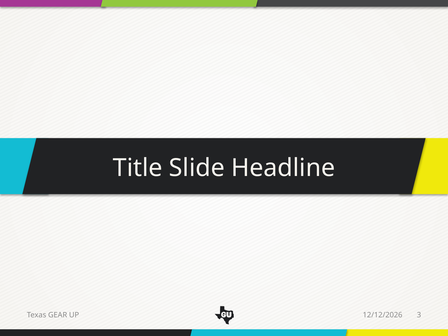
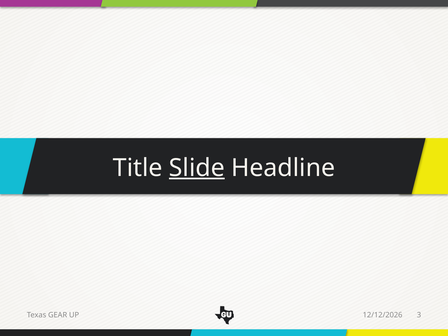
Slide underline: none -> present
